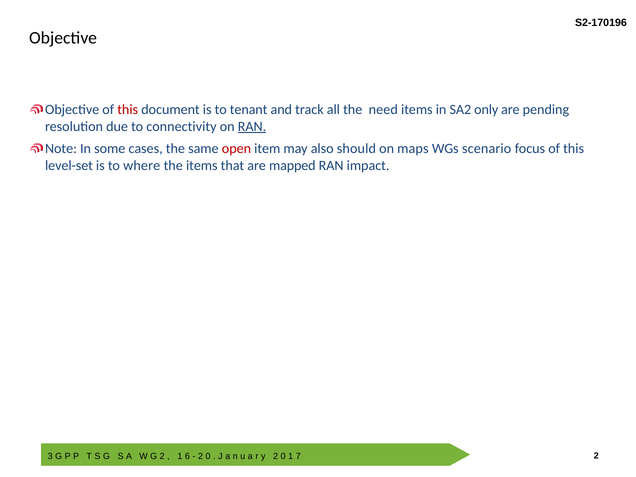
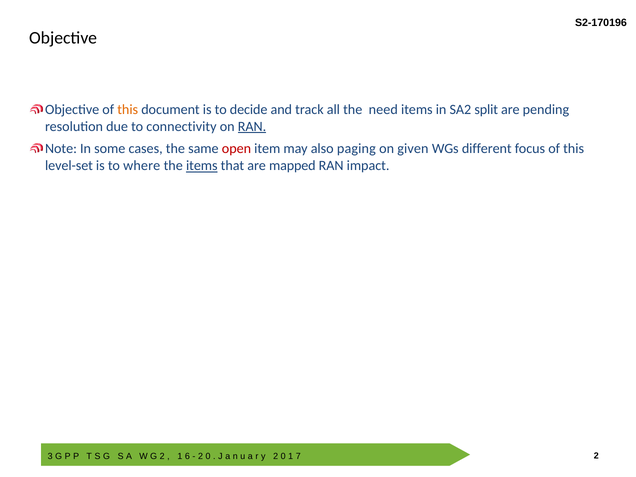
this at (128, 110) colour: red -> orange
tenant: tenant -> decide
only: only -> split
should: should -> paging
maps: maps -> given
scenario: scenario -> different
items at (202, 166) underline: none -> present
